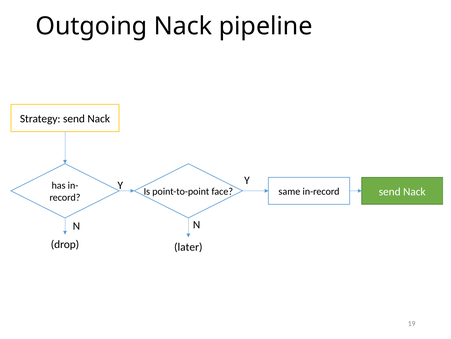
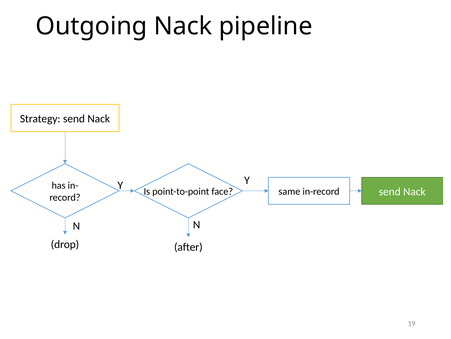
later: later -> after
